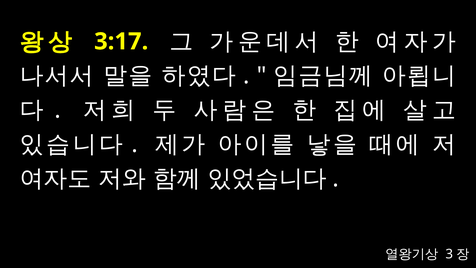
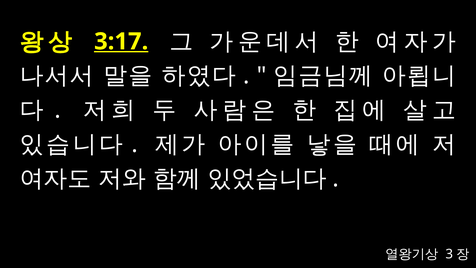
3:17 underline: none -> present
